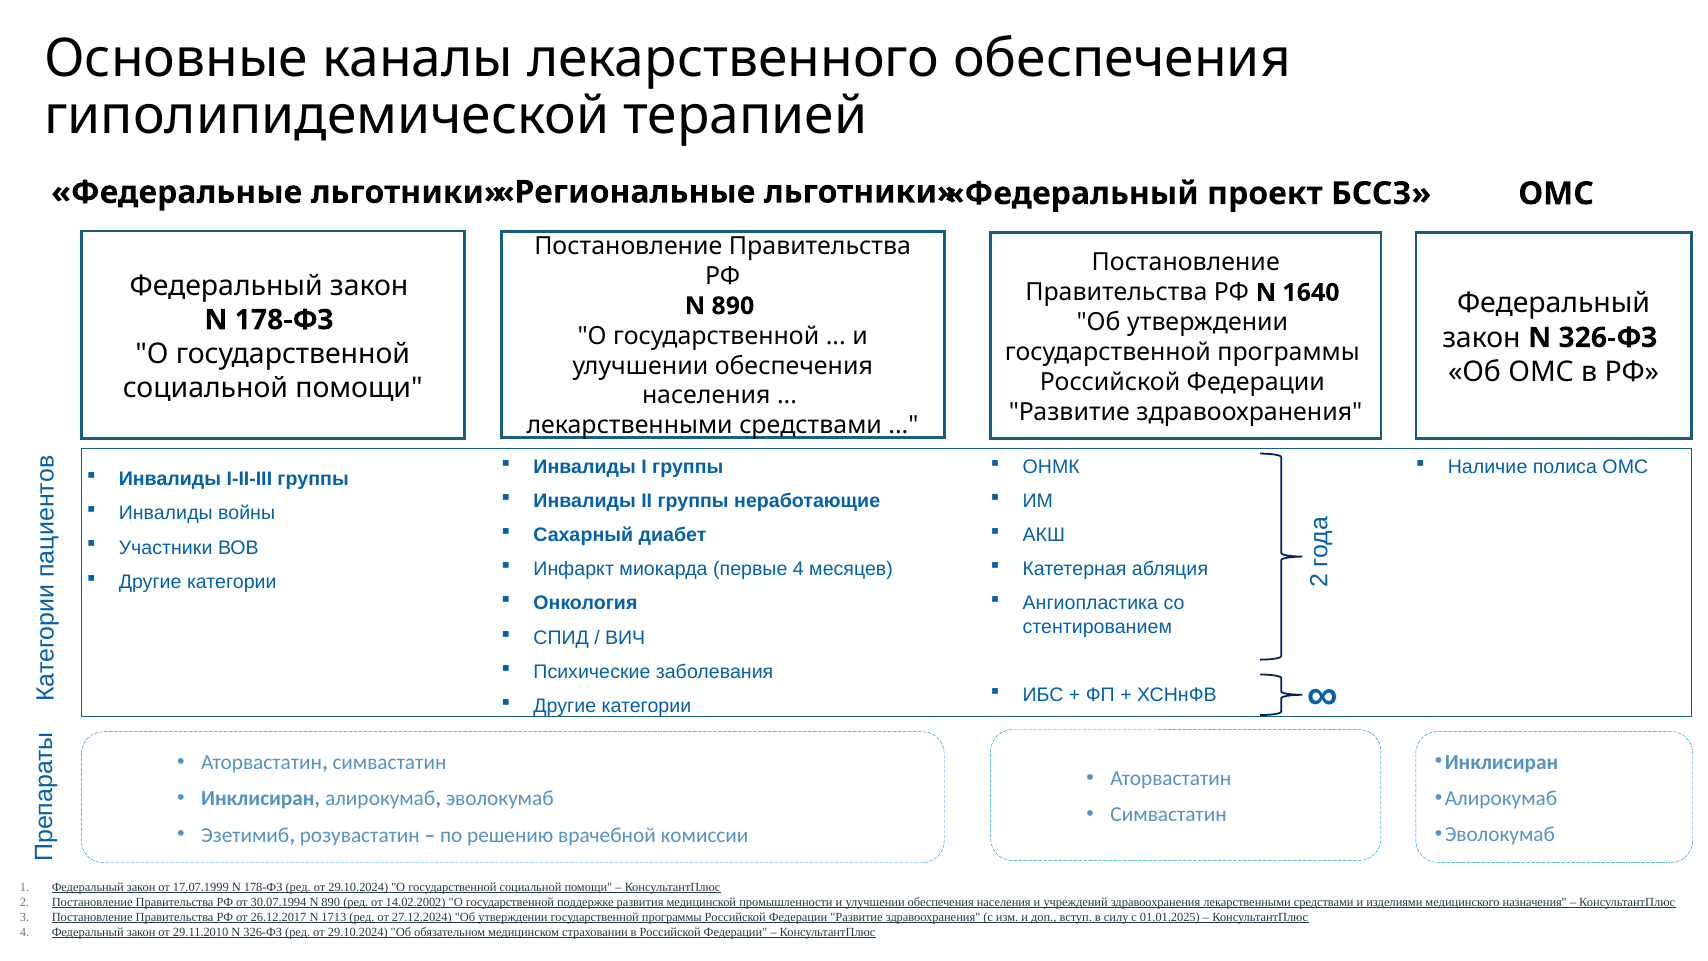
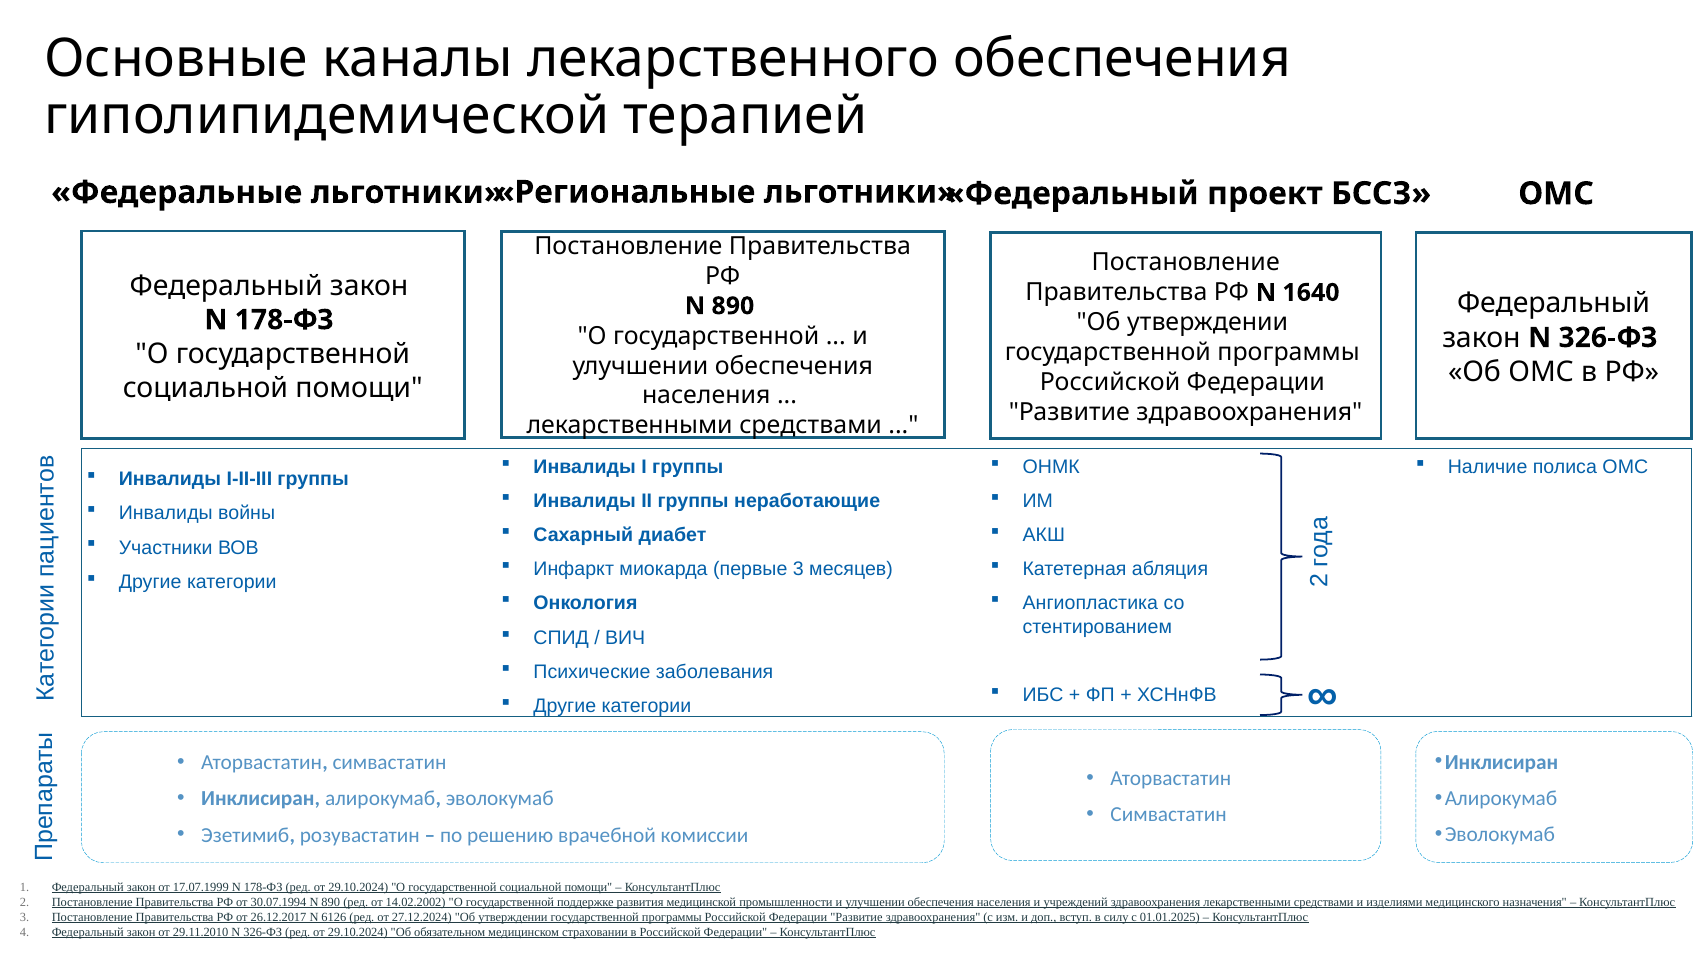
первые 4: 4 -> 3
1713: 1713 -> 6126
